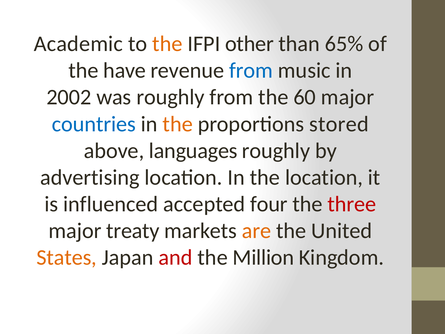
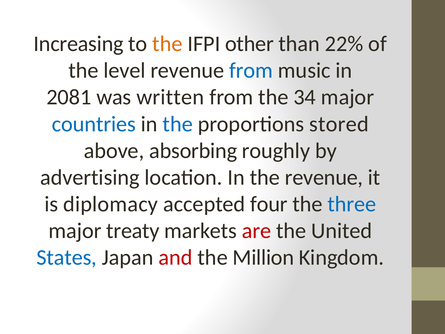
Academic: Academic -> Increasing
65%: 65% -> 22%
have: have -> level
2002: 2002 -> 2081
was roughly: roughly -> written
60: 60 -> 34
the at (178, 124) colour: orange -> blue
languages: languages -> absorbing
the location: location -> revenue
influenced: influenced -> diplomacy
three colour: red -> blue
are colour: orange -> red
States colour: orange -> blue
